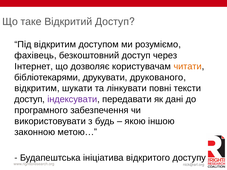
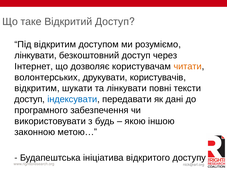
фахівець at (34, 56): фахівець -> лінкувати
бібліотекарями: бібліотекарями -> волонтерських
друкованого: друкованого -> користувачів
індексувати colour: purple -> blue
